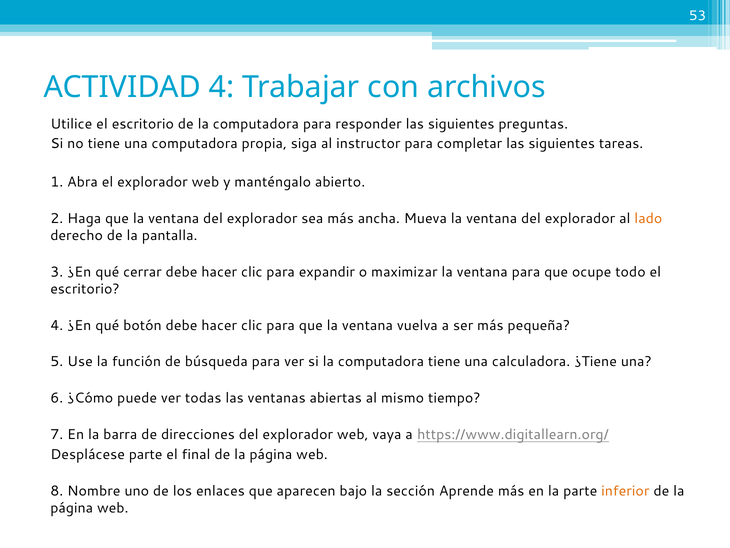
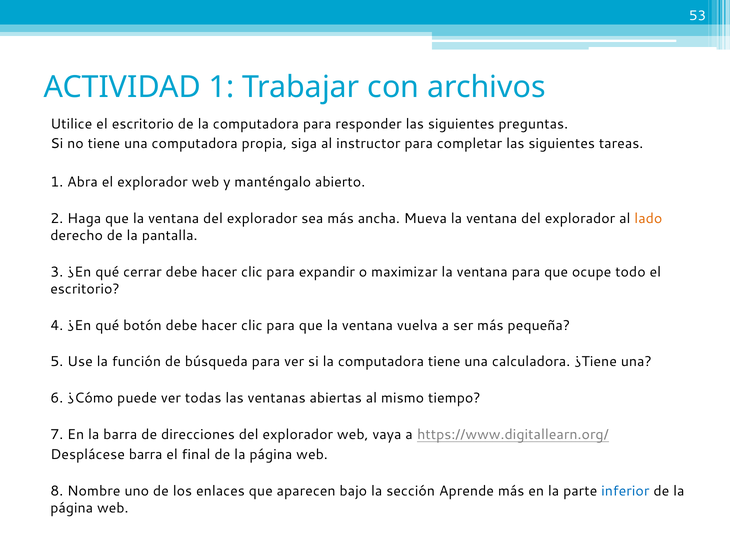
ACTIVIDAD 4: 4 -> 1
Desplácese parte: parte -> barra
inferior colour: orange -> blue
